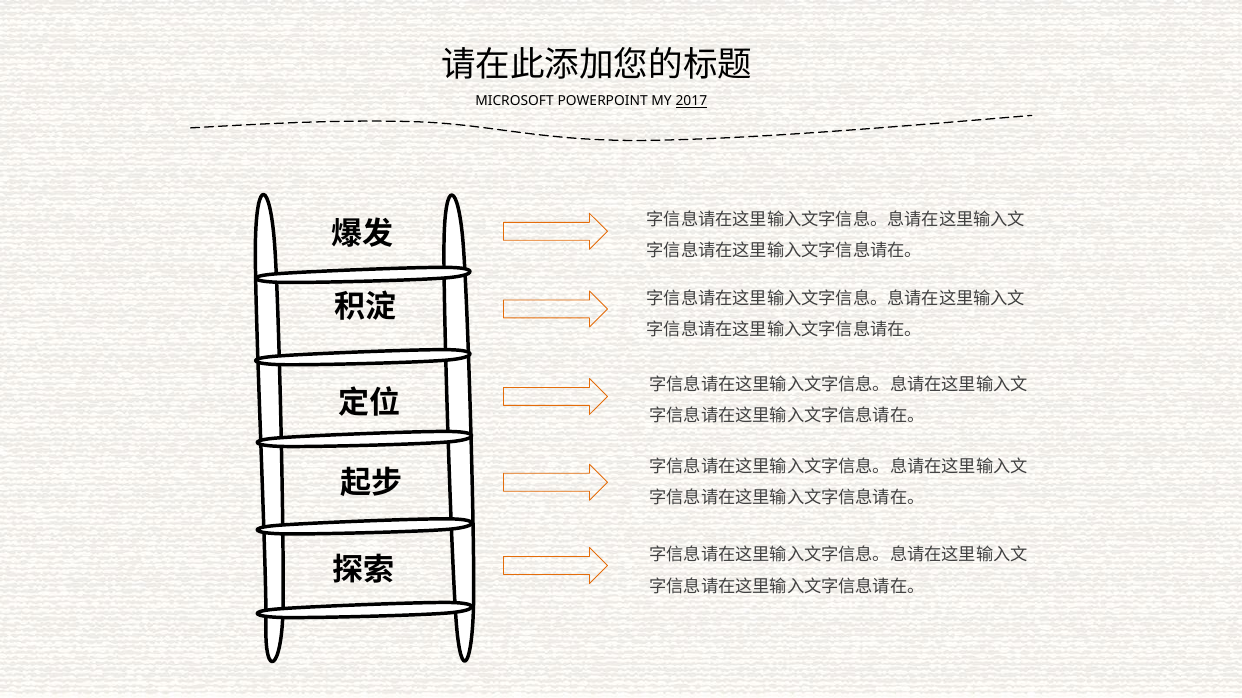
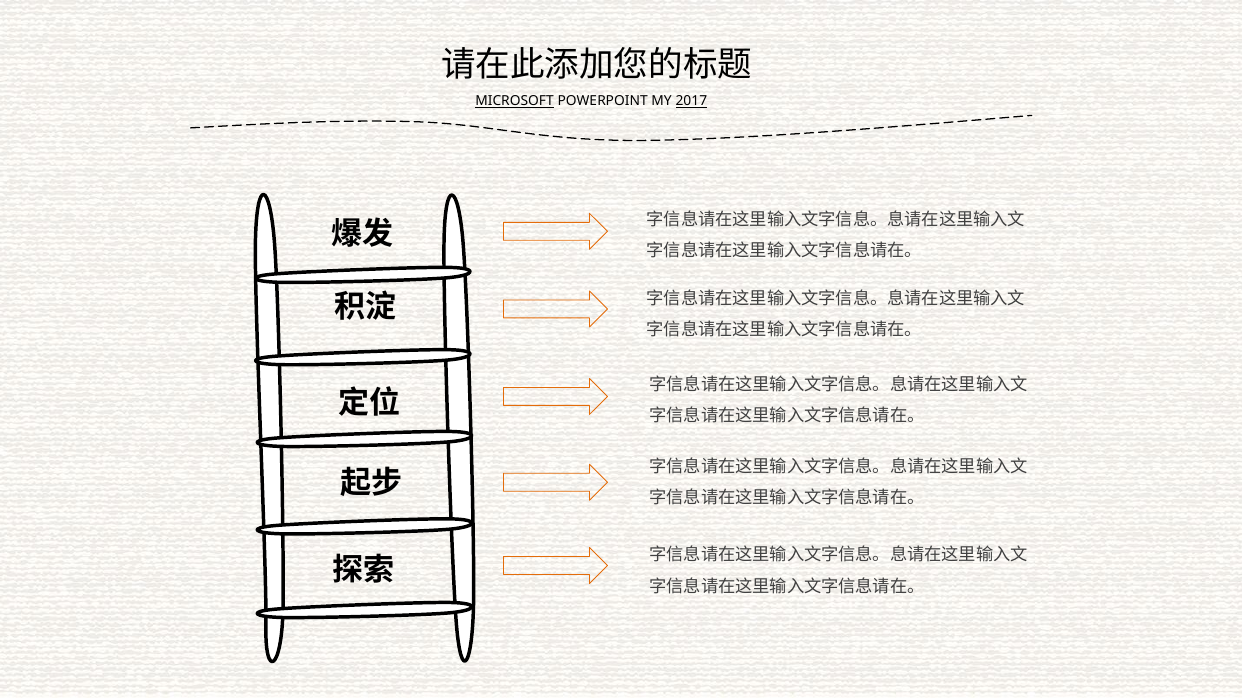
MICROSOFT underline: none -> present
